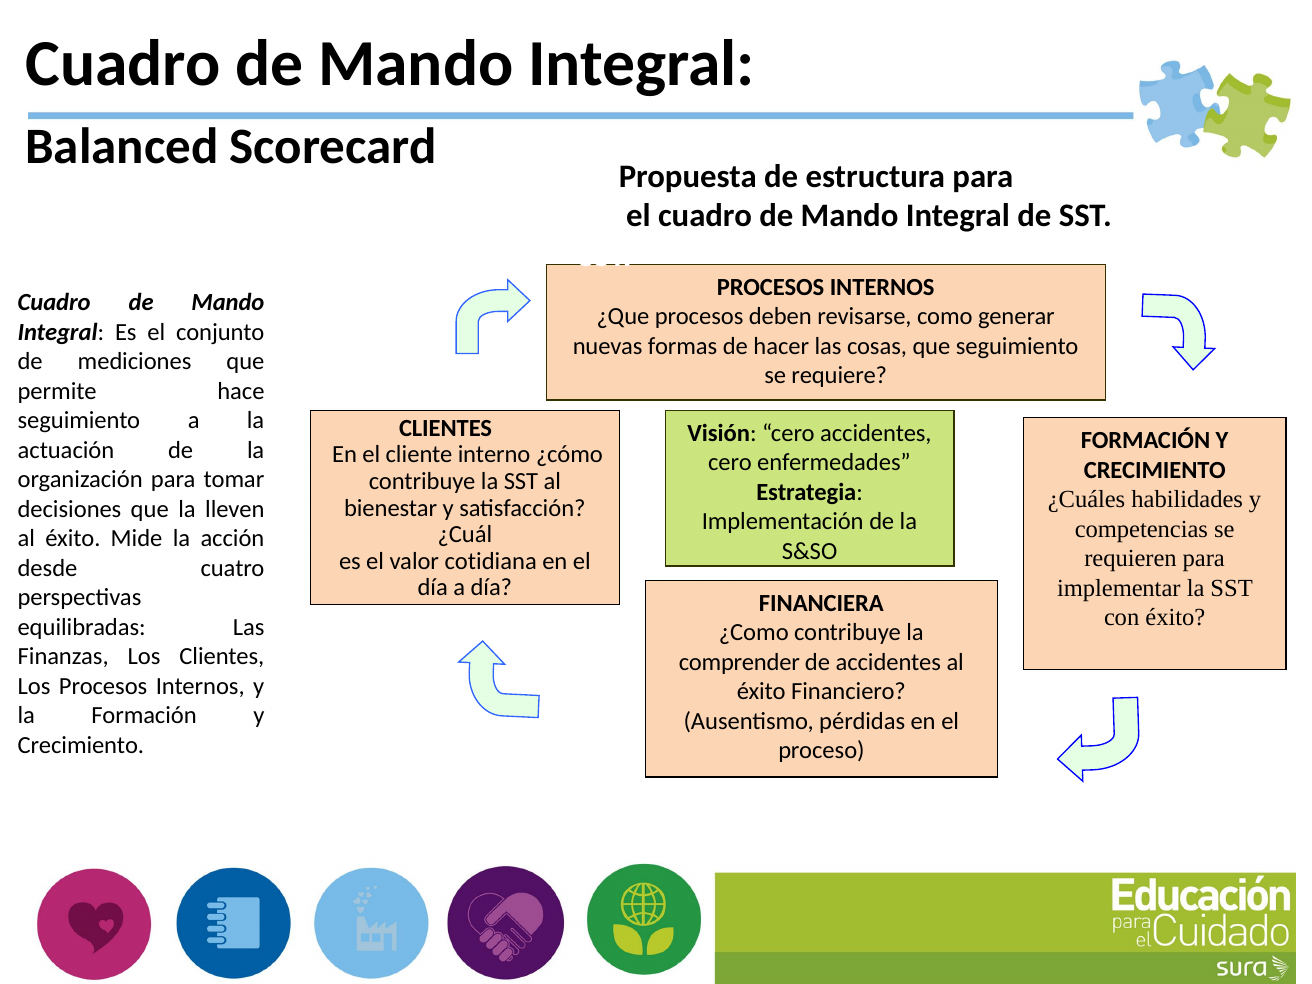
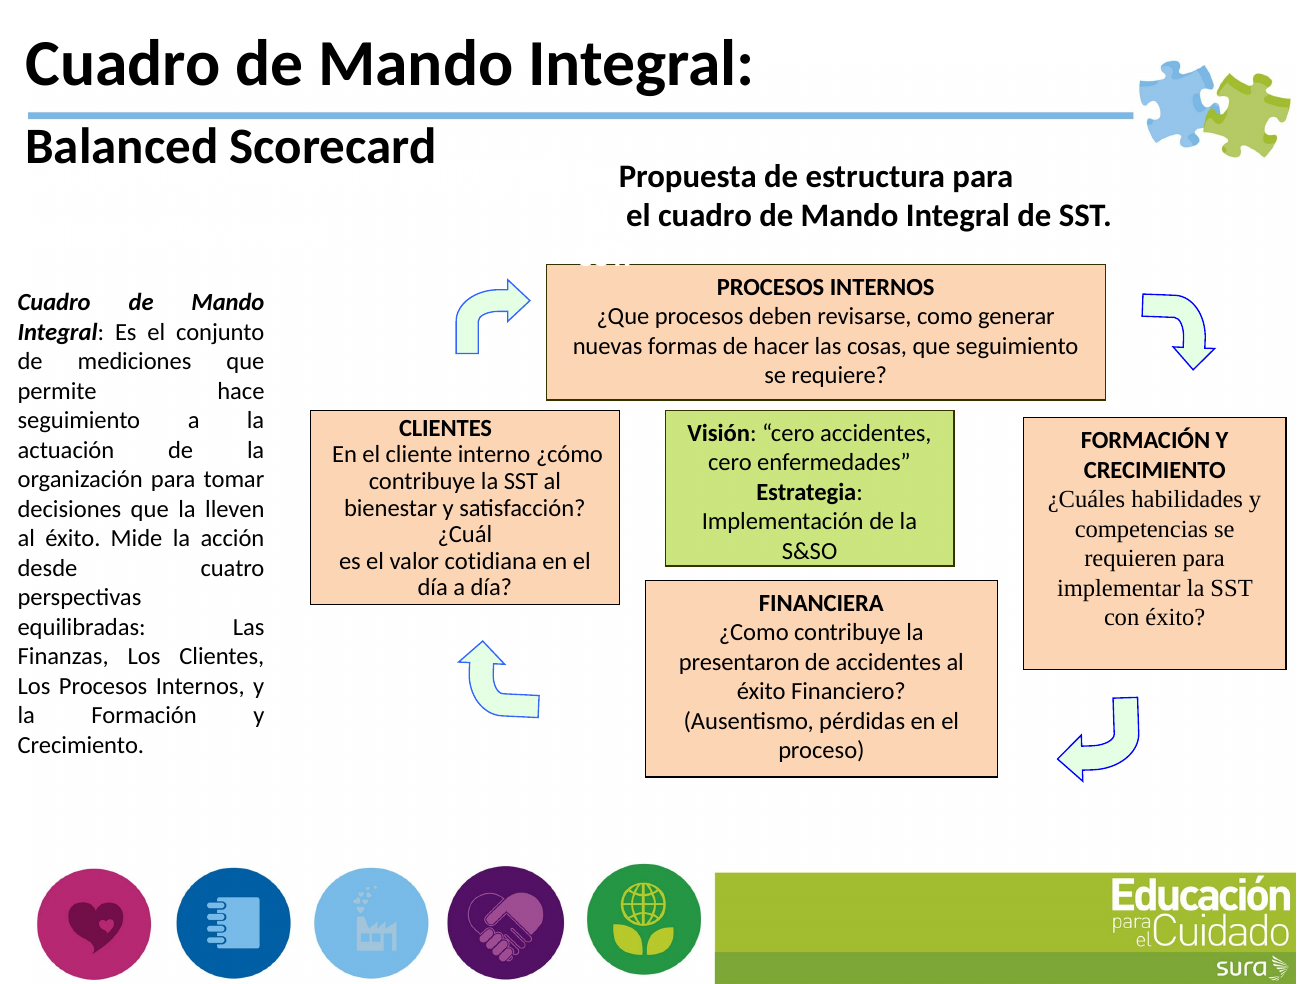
comprender: comprender -> presentaron
